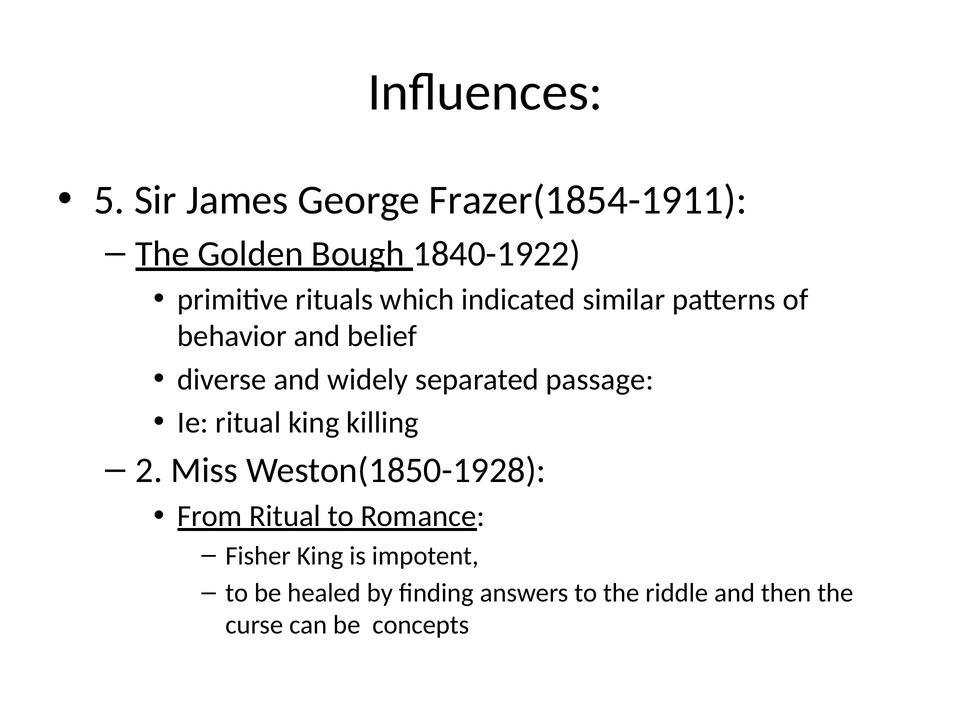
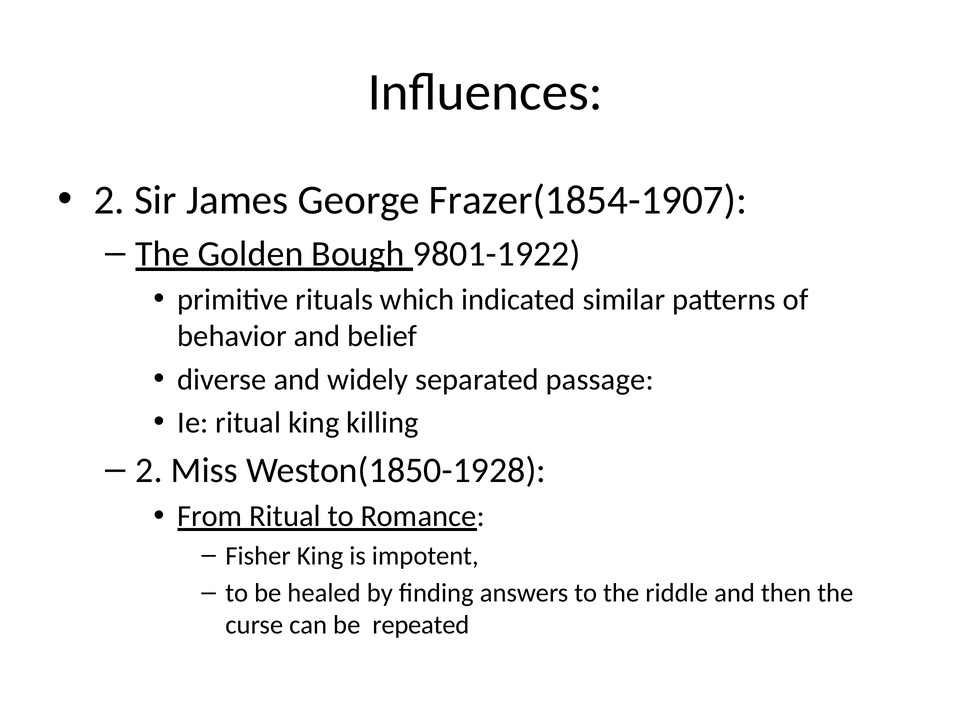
5 at (109, 200): 5 -> 2
Frazer(1854-1911: Frazer(1854-1911 -> Frazer(1854-1907
1840-1922: 1840-1922 -> 9801-1922
concepts: concepts -> repeated
